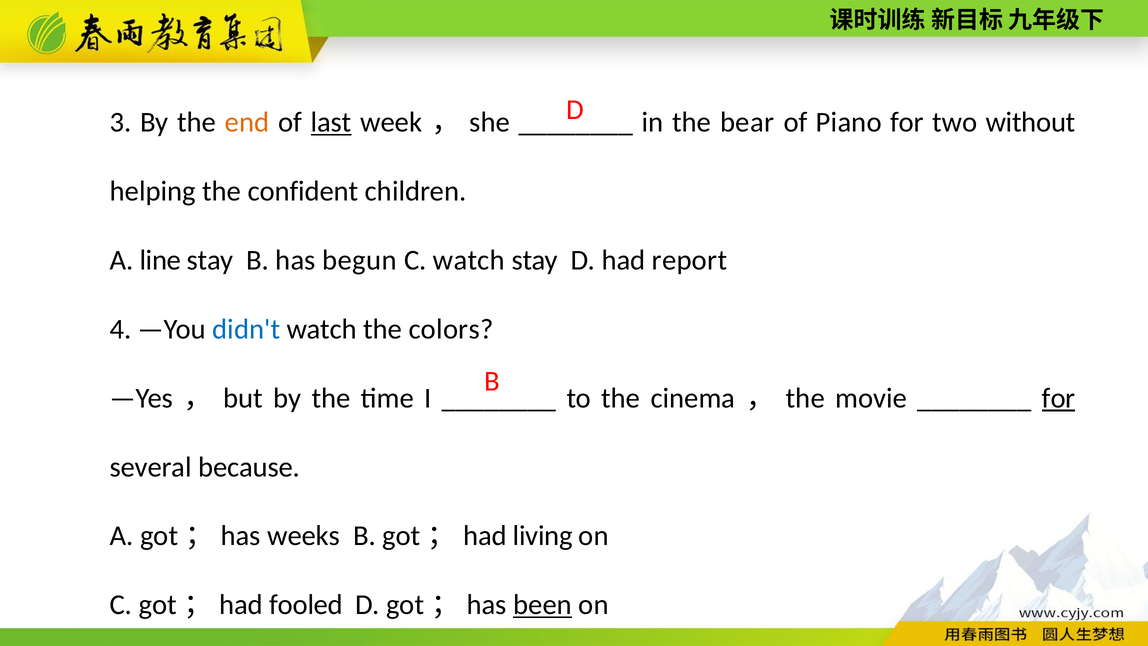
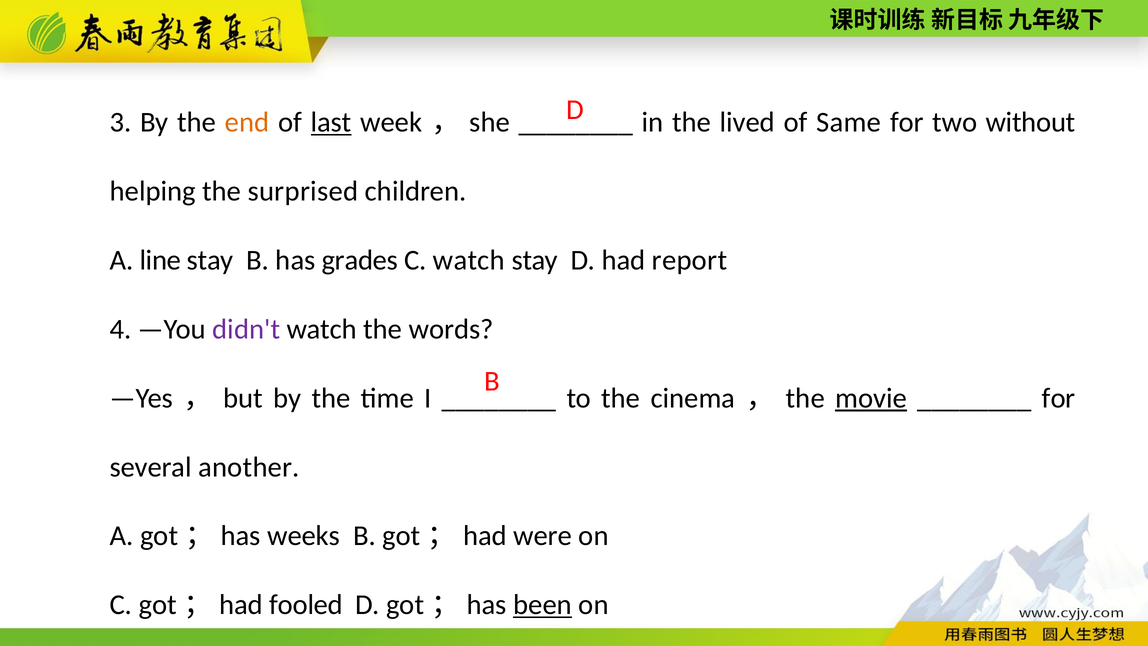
bear: bear -> lived
Piano: Piano -> Same
confident: confident -> surprised
begun: begun -> grades
didn't colour: blue -> purple
colors: colors -> words
movie underline: none -> present
for at (1059, 398) underline: present -> none
because: because -> another
living: living -> were
